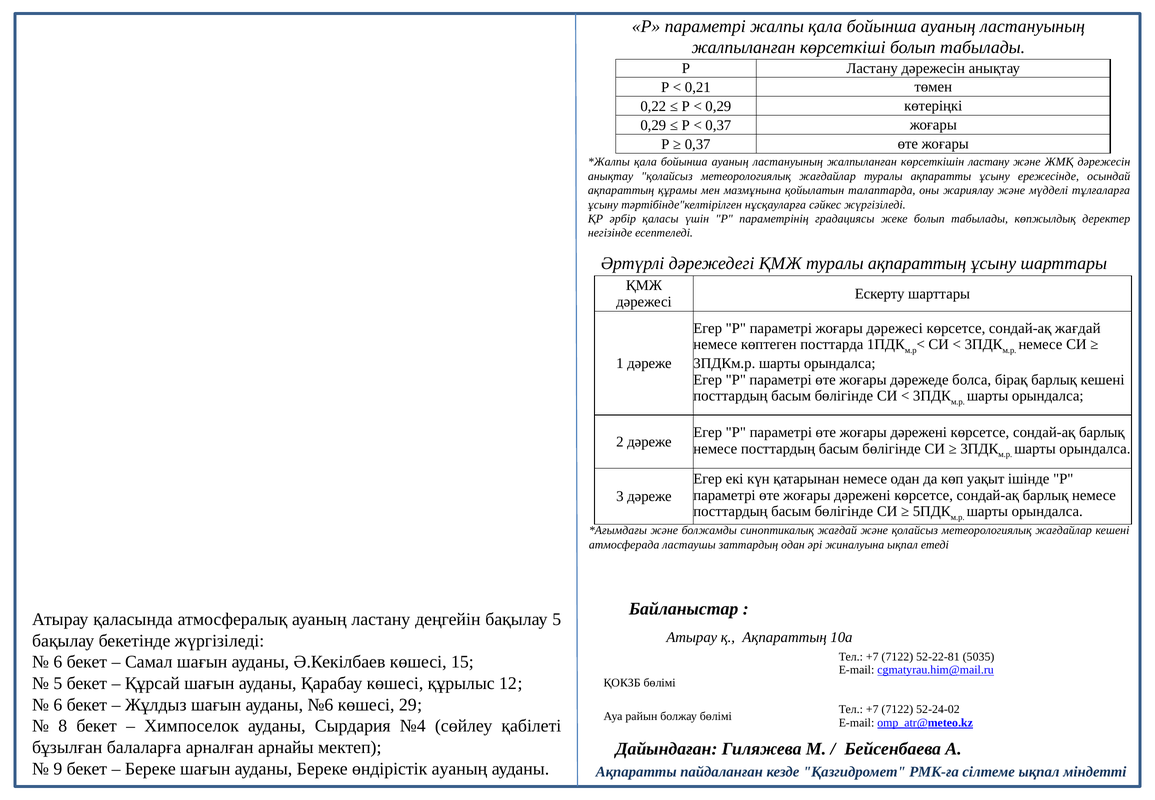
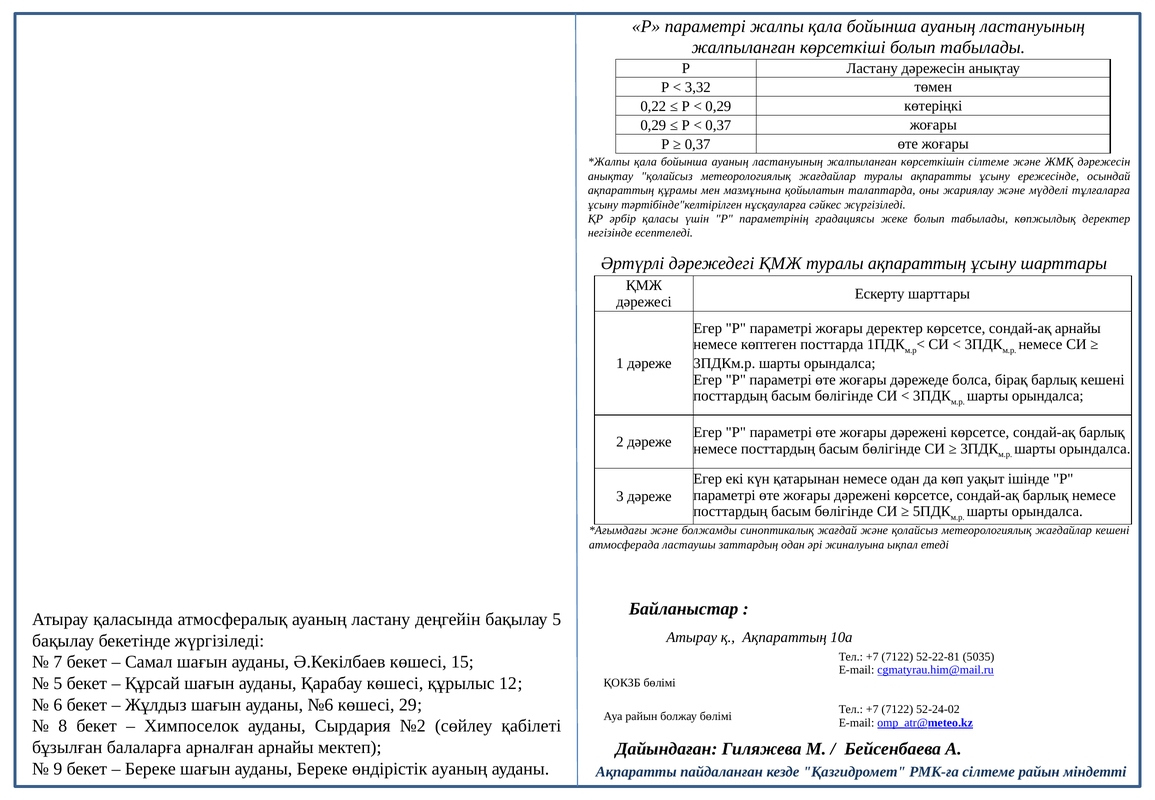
0,21: 0,21 -> 3,32
көрсеткішін ластану: ластану -> сілтеме
жоғары дәрежесі: дәрежесі -> деректер
сондай-ақ жағдай: жағдай -> арнайы
6 at (58, 662): 6 -> 7
№4: №4 -> №2
сілтеме ықпал: ықпал -> райын
